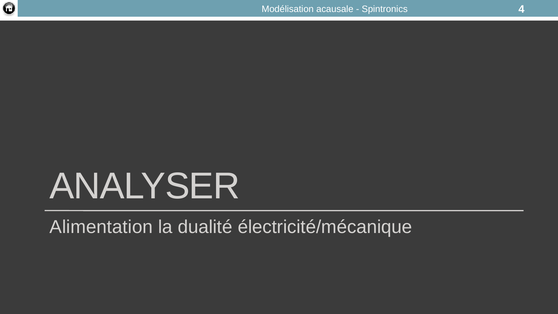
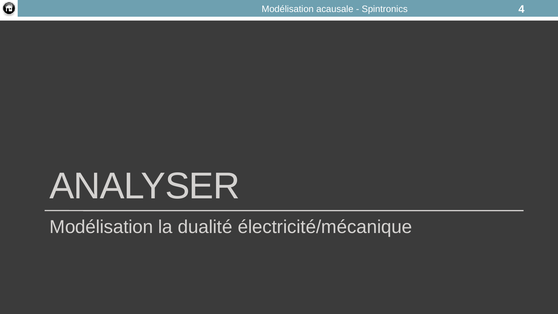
Alimentation at (101, 227): Alimentation -> Modélisation
